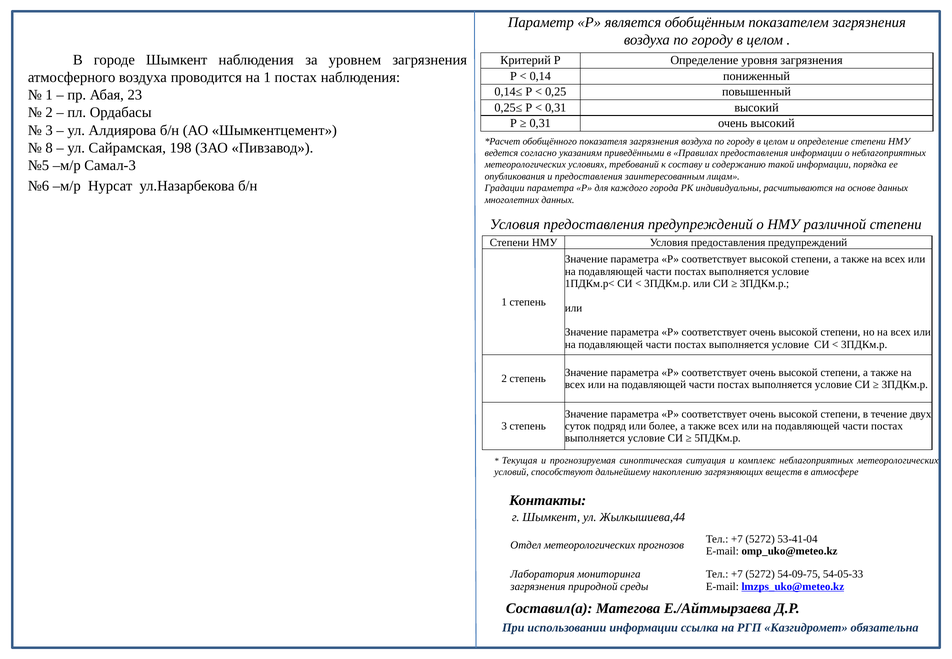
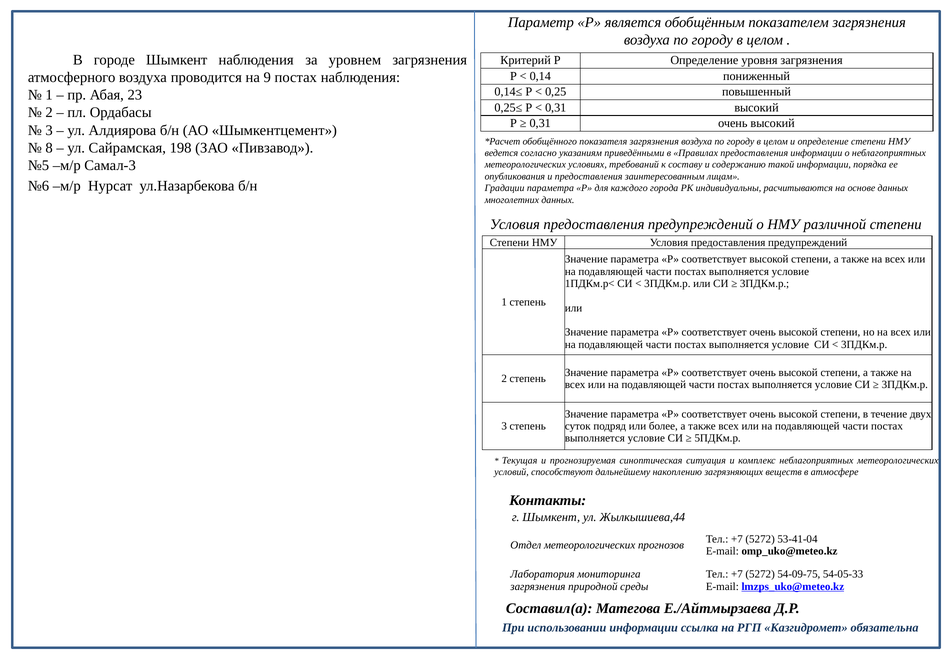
на 1: 1 -> 9
